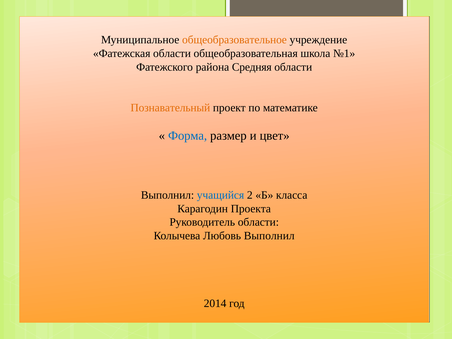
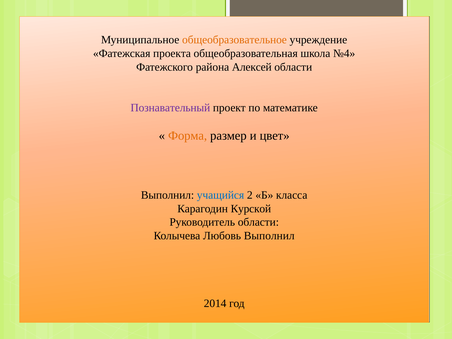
Фатежская области: области -> проекта
№1: №1 -> №4
Средняя: Средняя -> Алексей
Познавательный colour: orange -> purple
Форма colour: blue -> orange
Проекта: Проекта -> Курской
